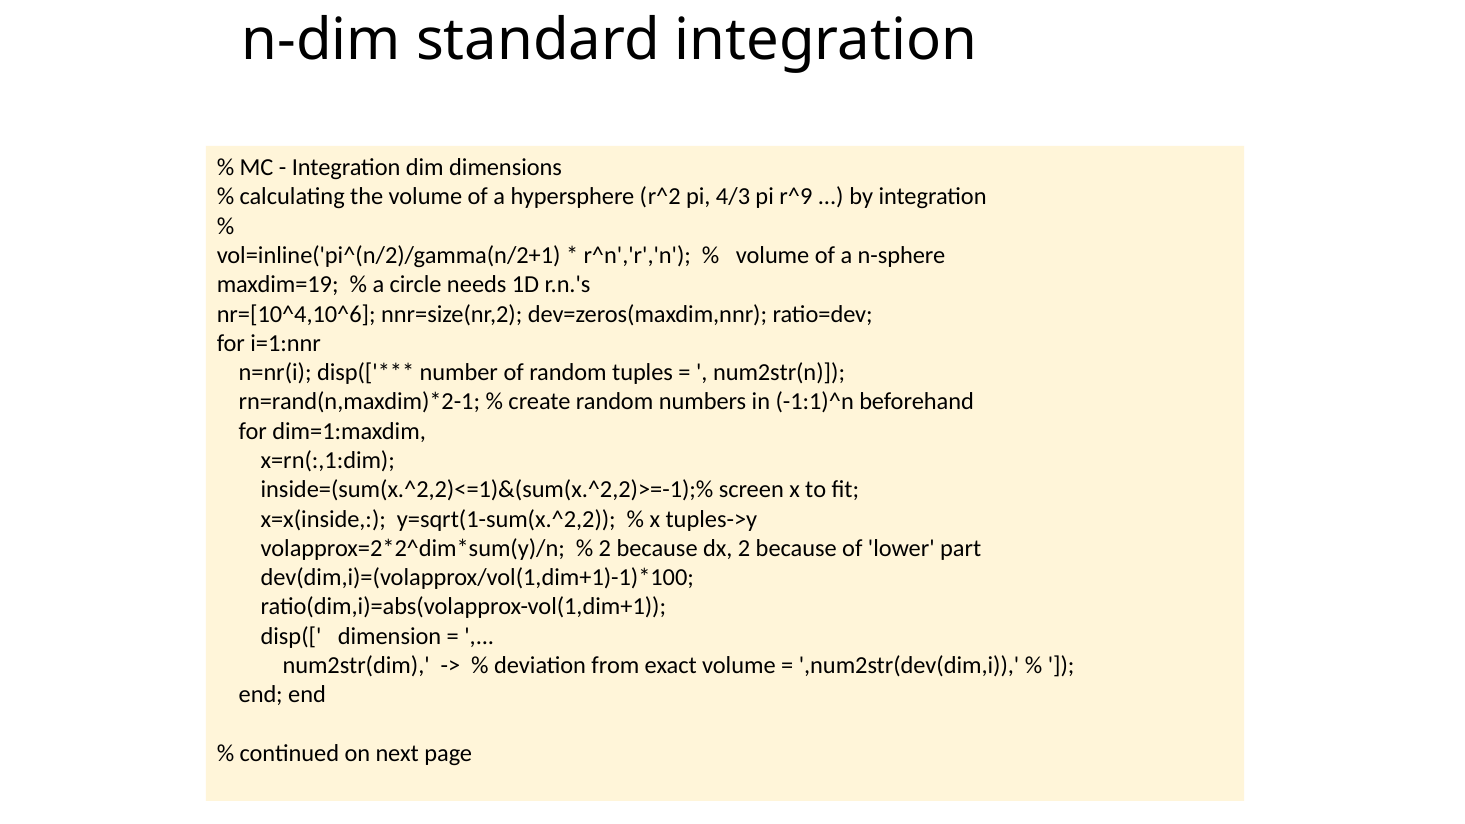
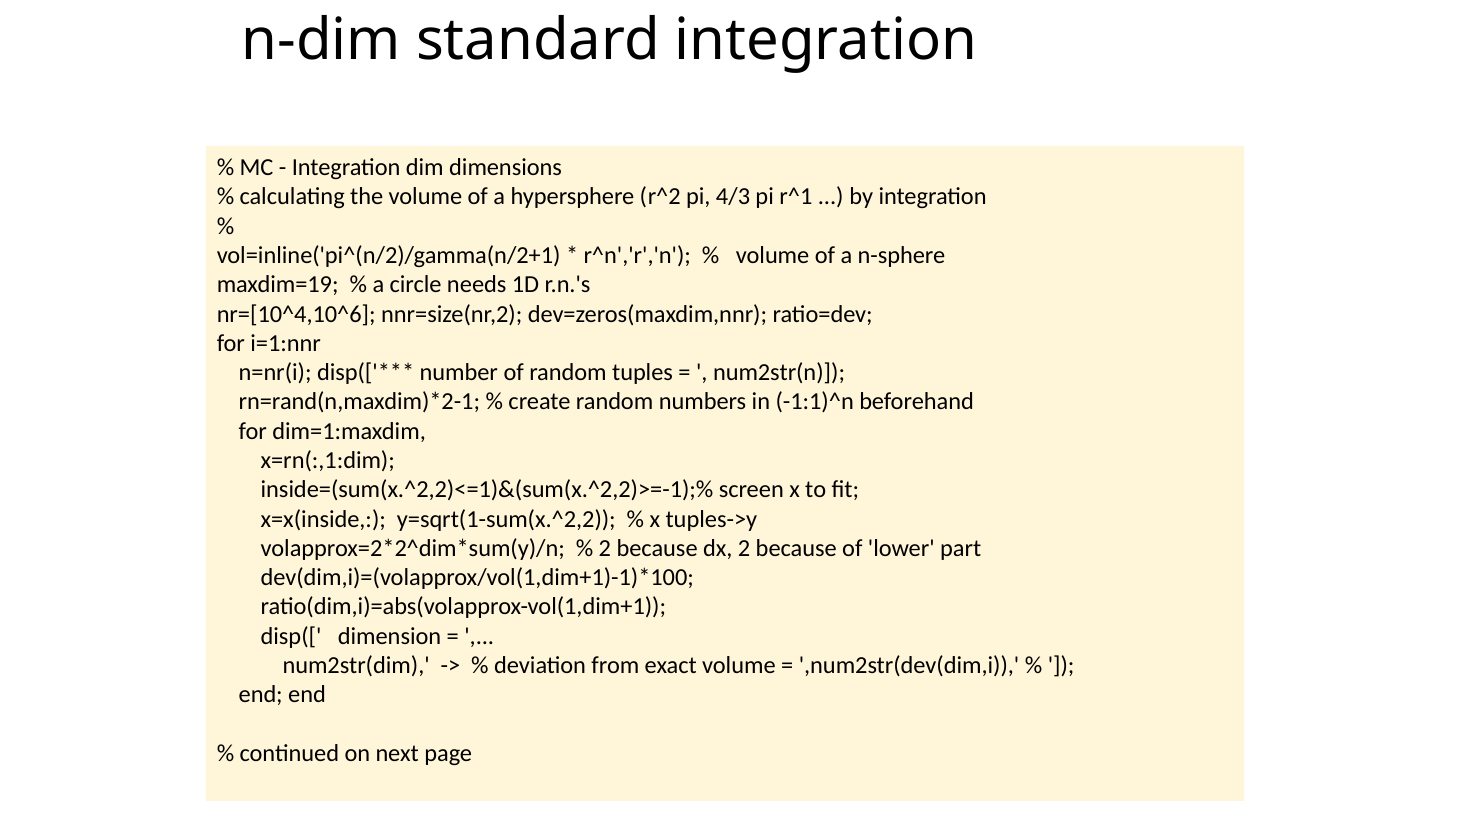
r^9: r^9 -> r^1
